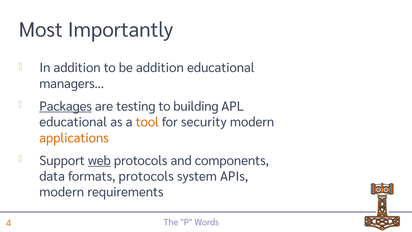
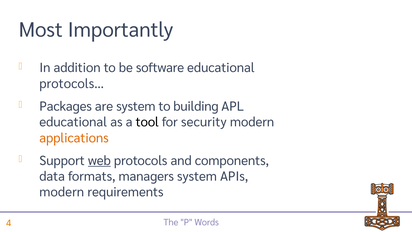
be addition: addition -> software
managers…: managers… -> protocols…
Packages underline: present -> none
are testing: testing -> system
tool colour: orange -> black
formats protocols: protocols -> managers
